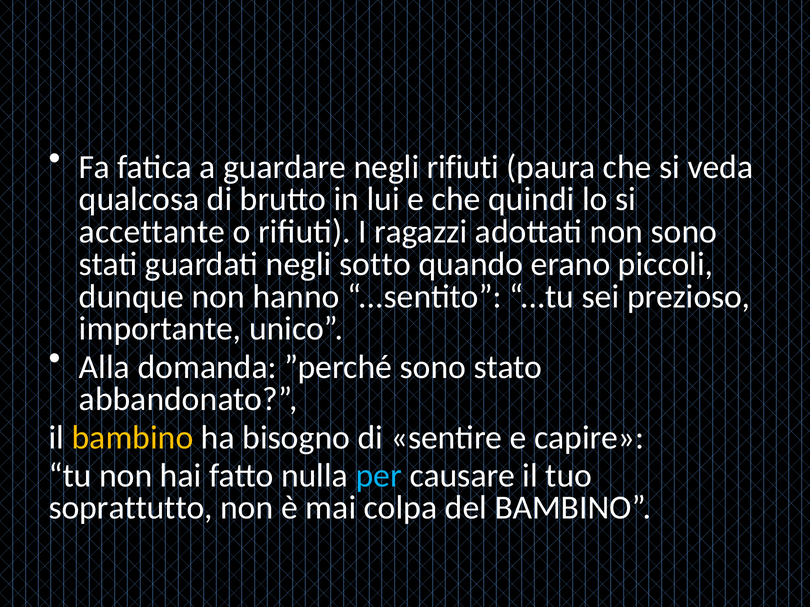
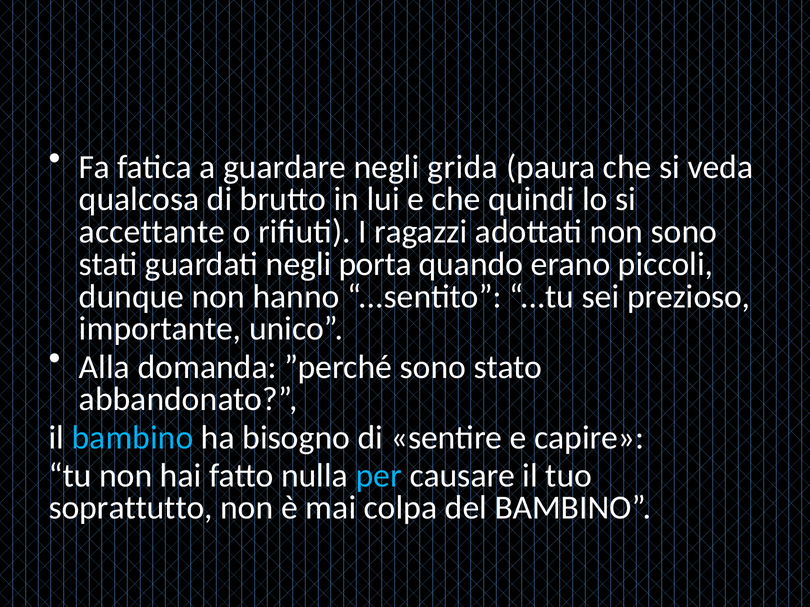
negli rifiuti: rifiuti -> grida
sotto: sotto -> porta
bambino at (133, 438) colour: yellow -> light blue
